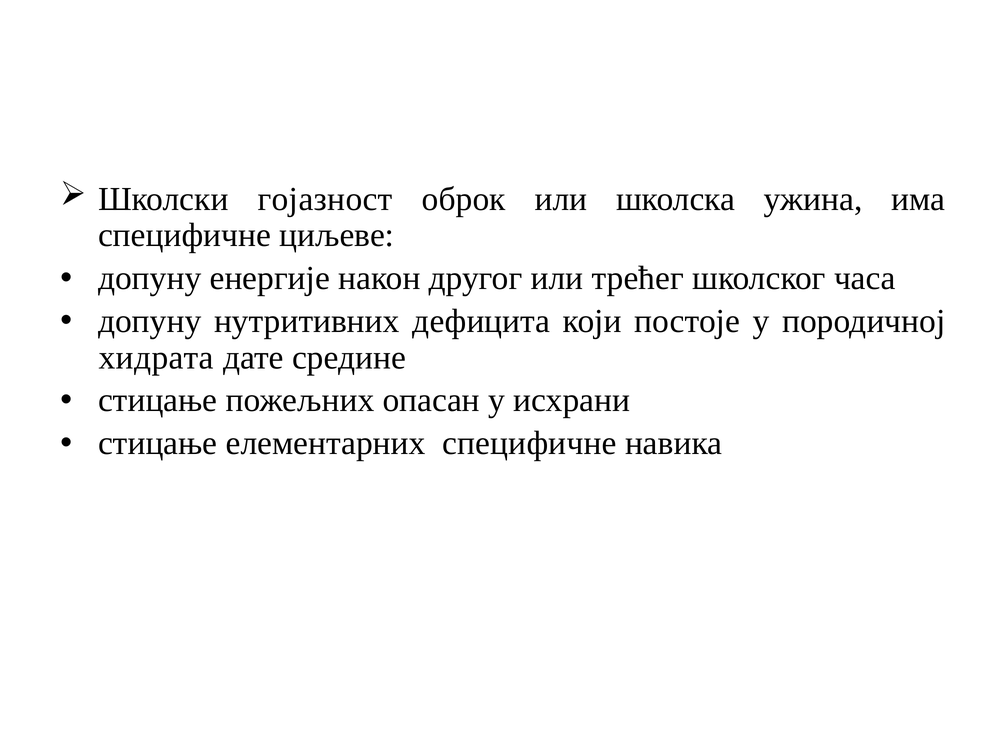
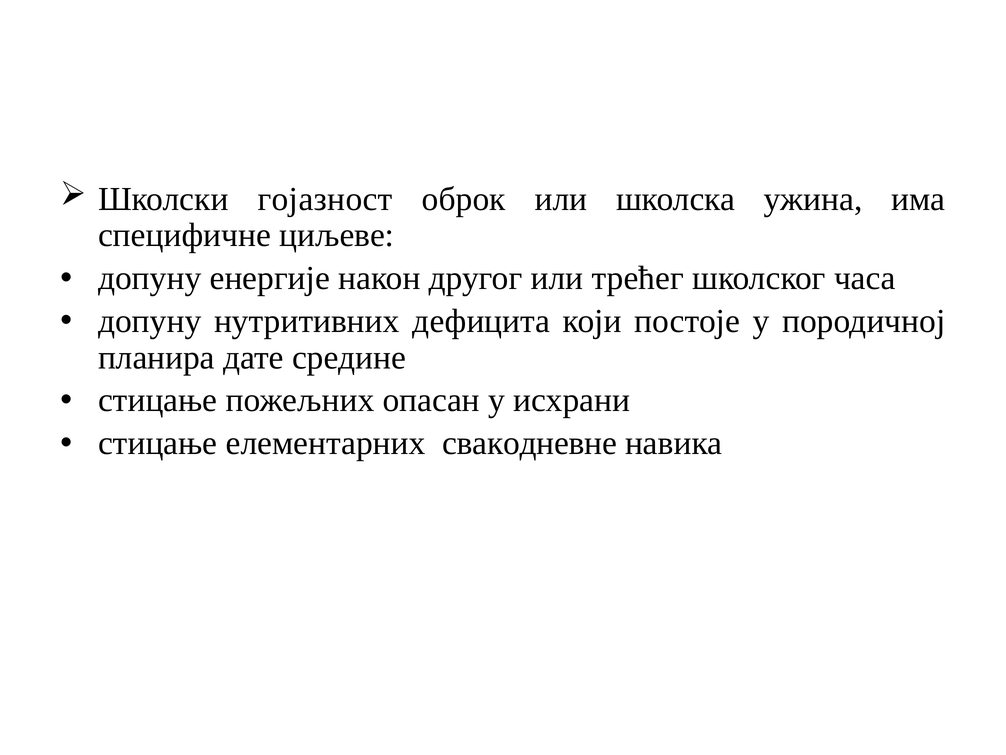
хидрата: хидрата -> планира
елементарних специфичне: специфичне -> свакодневне
